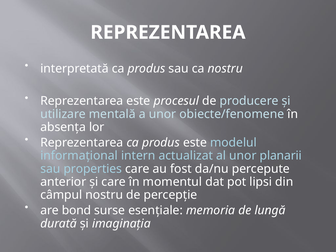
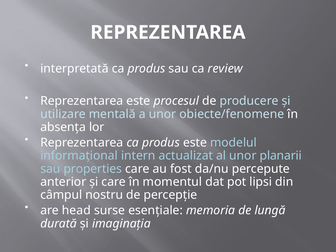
ca nostru: nostru -> review
bond: bond -> head
